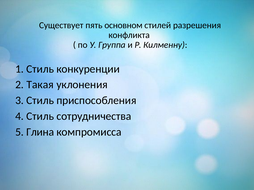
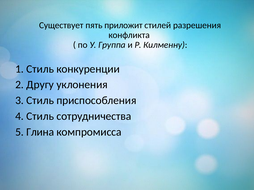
основном: основном -> приложит
Такая: Такая -> Другу
